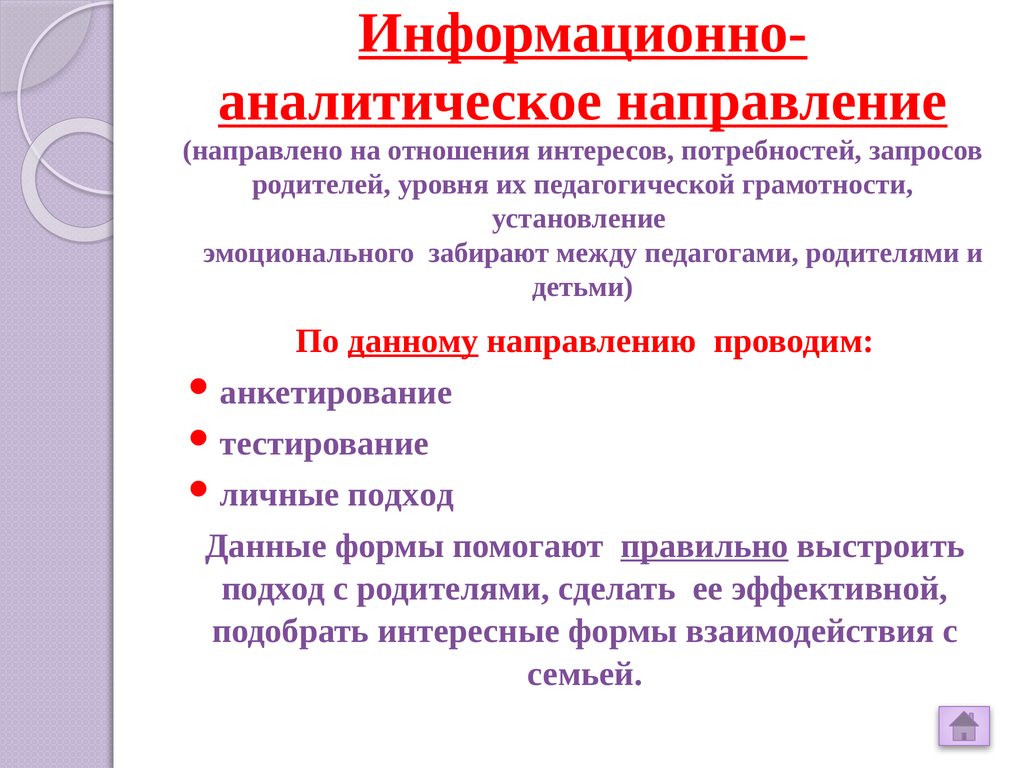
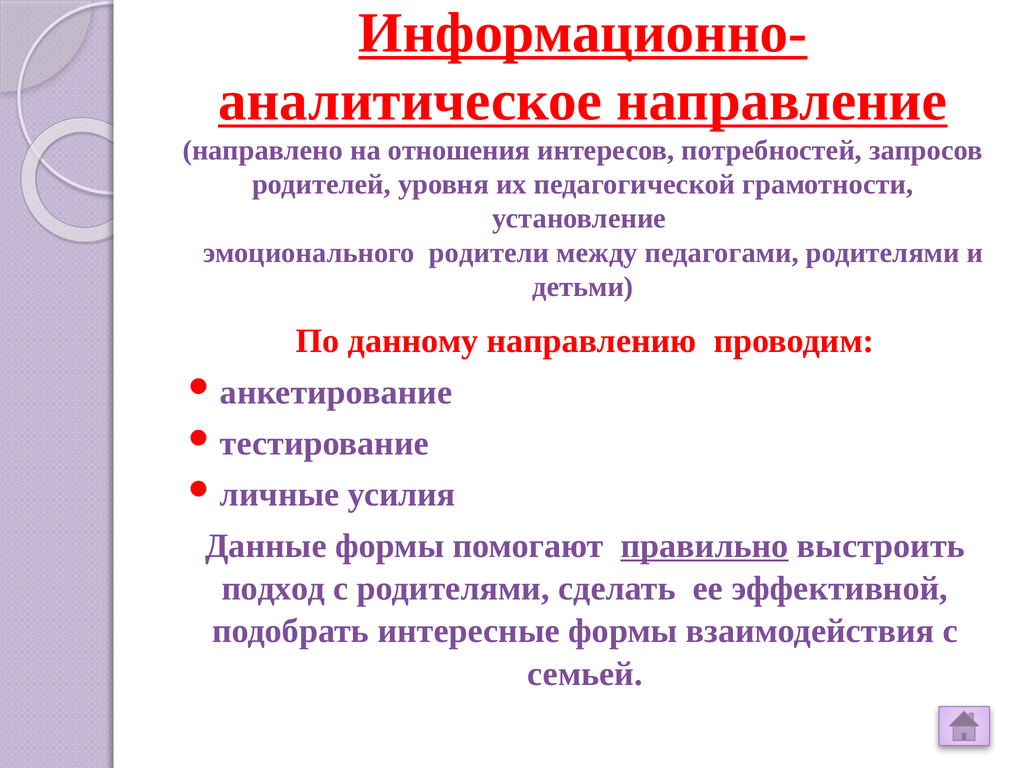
забирают: забирают -> родители
данному underline: present -> none
подход at (401, 495): подход -> усилия
